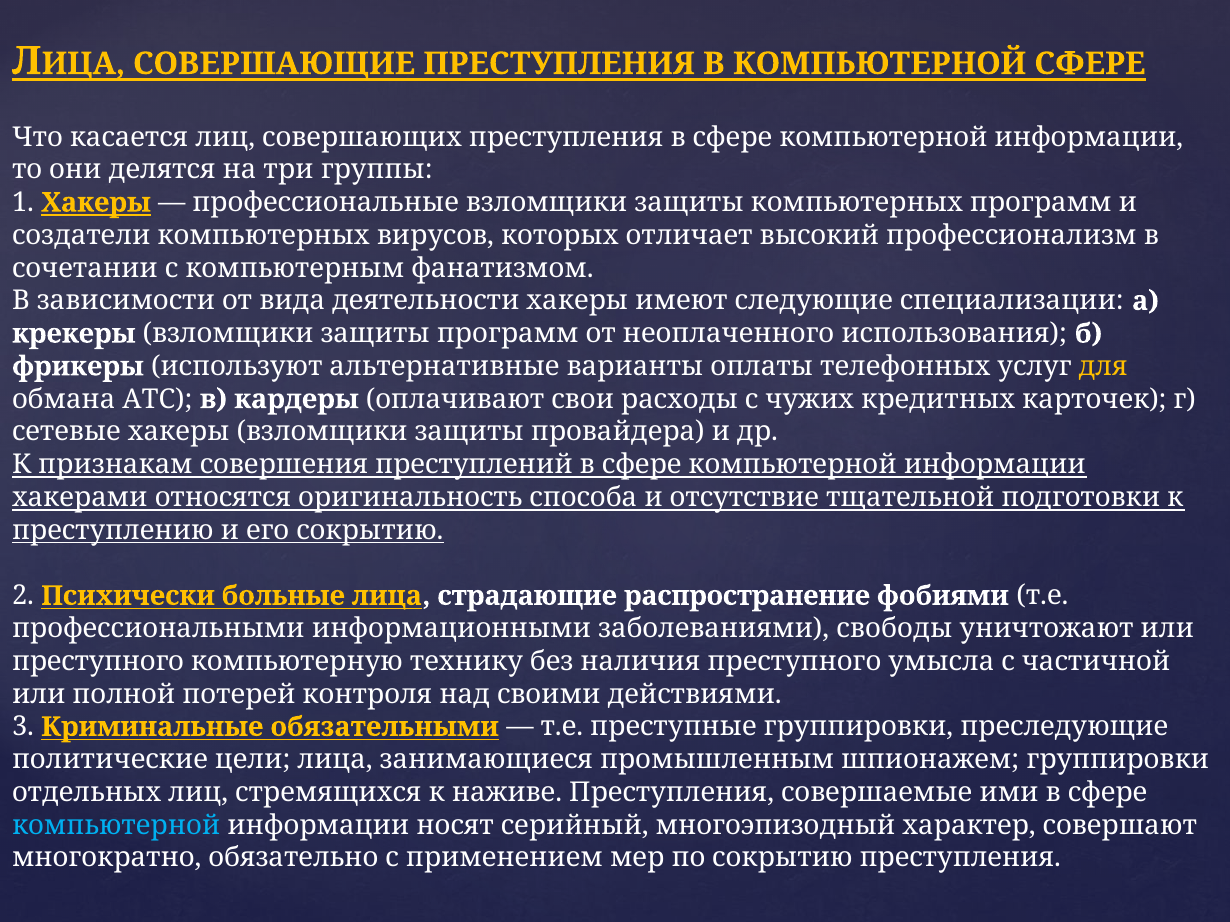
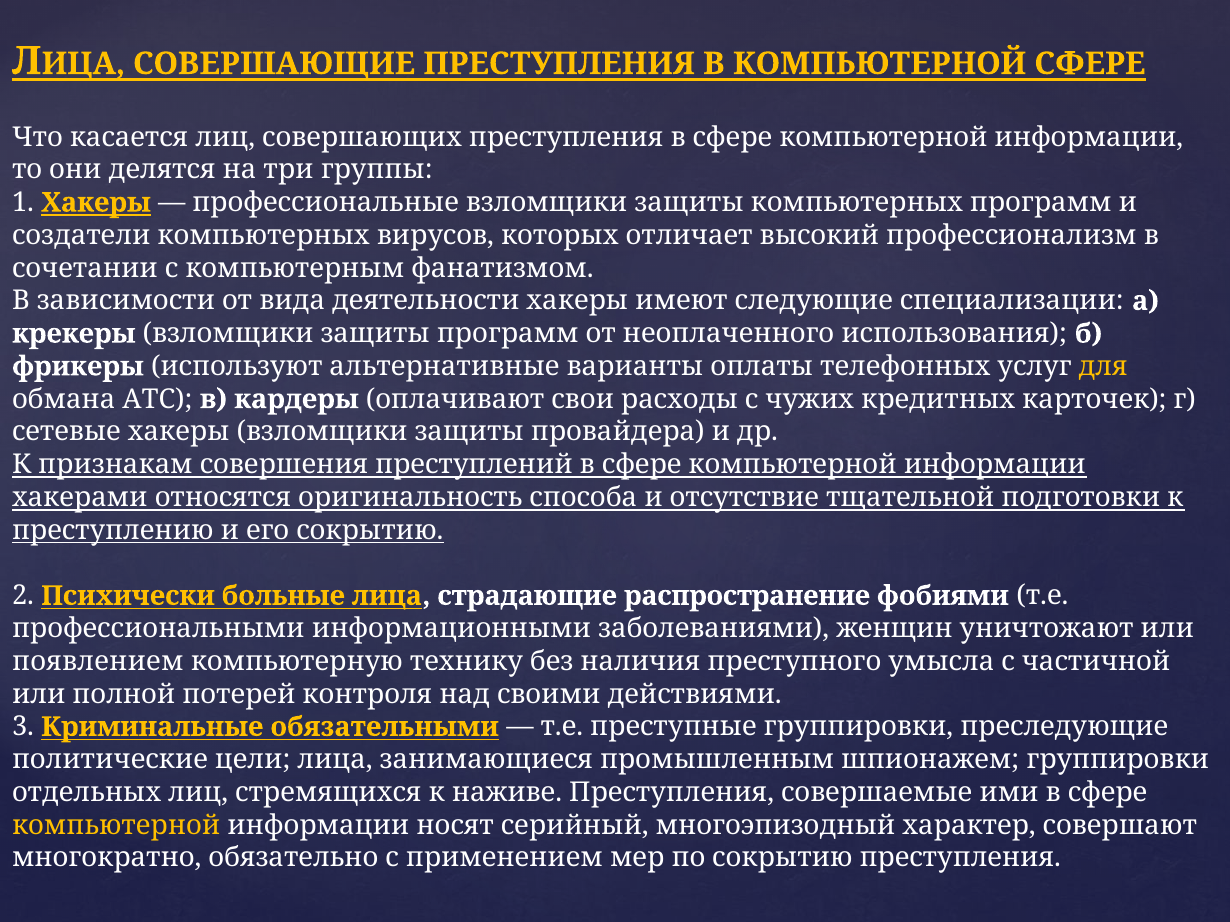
свободы: свободы -> женщин
преступного at (98, 662): преступного -> появлением
компьютерной at (116, 826) colour: light blue -> yellow
